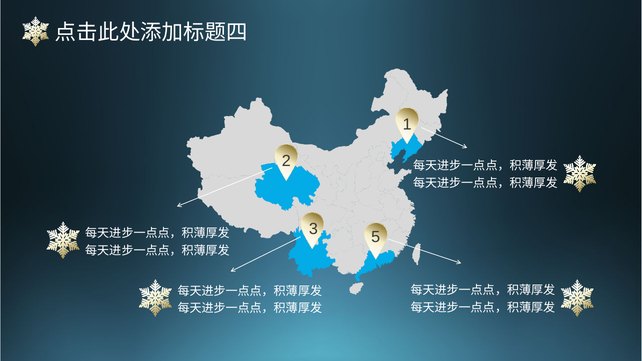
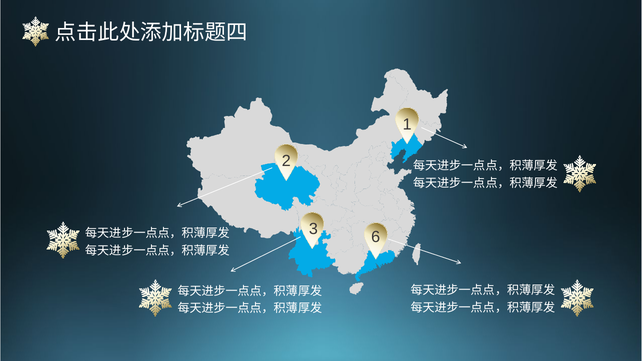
5: 5 -> 6
